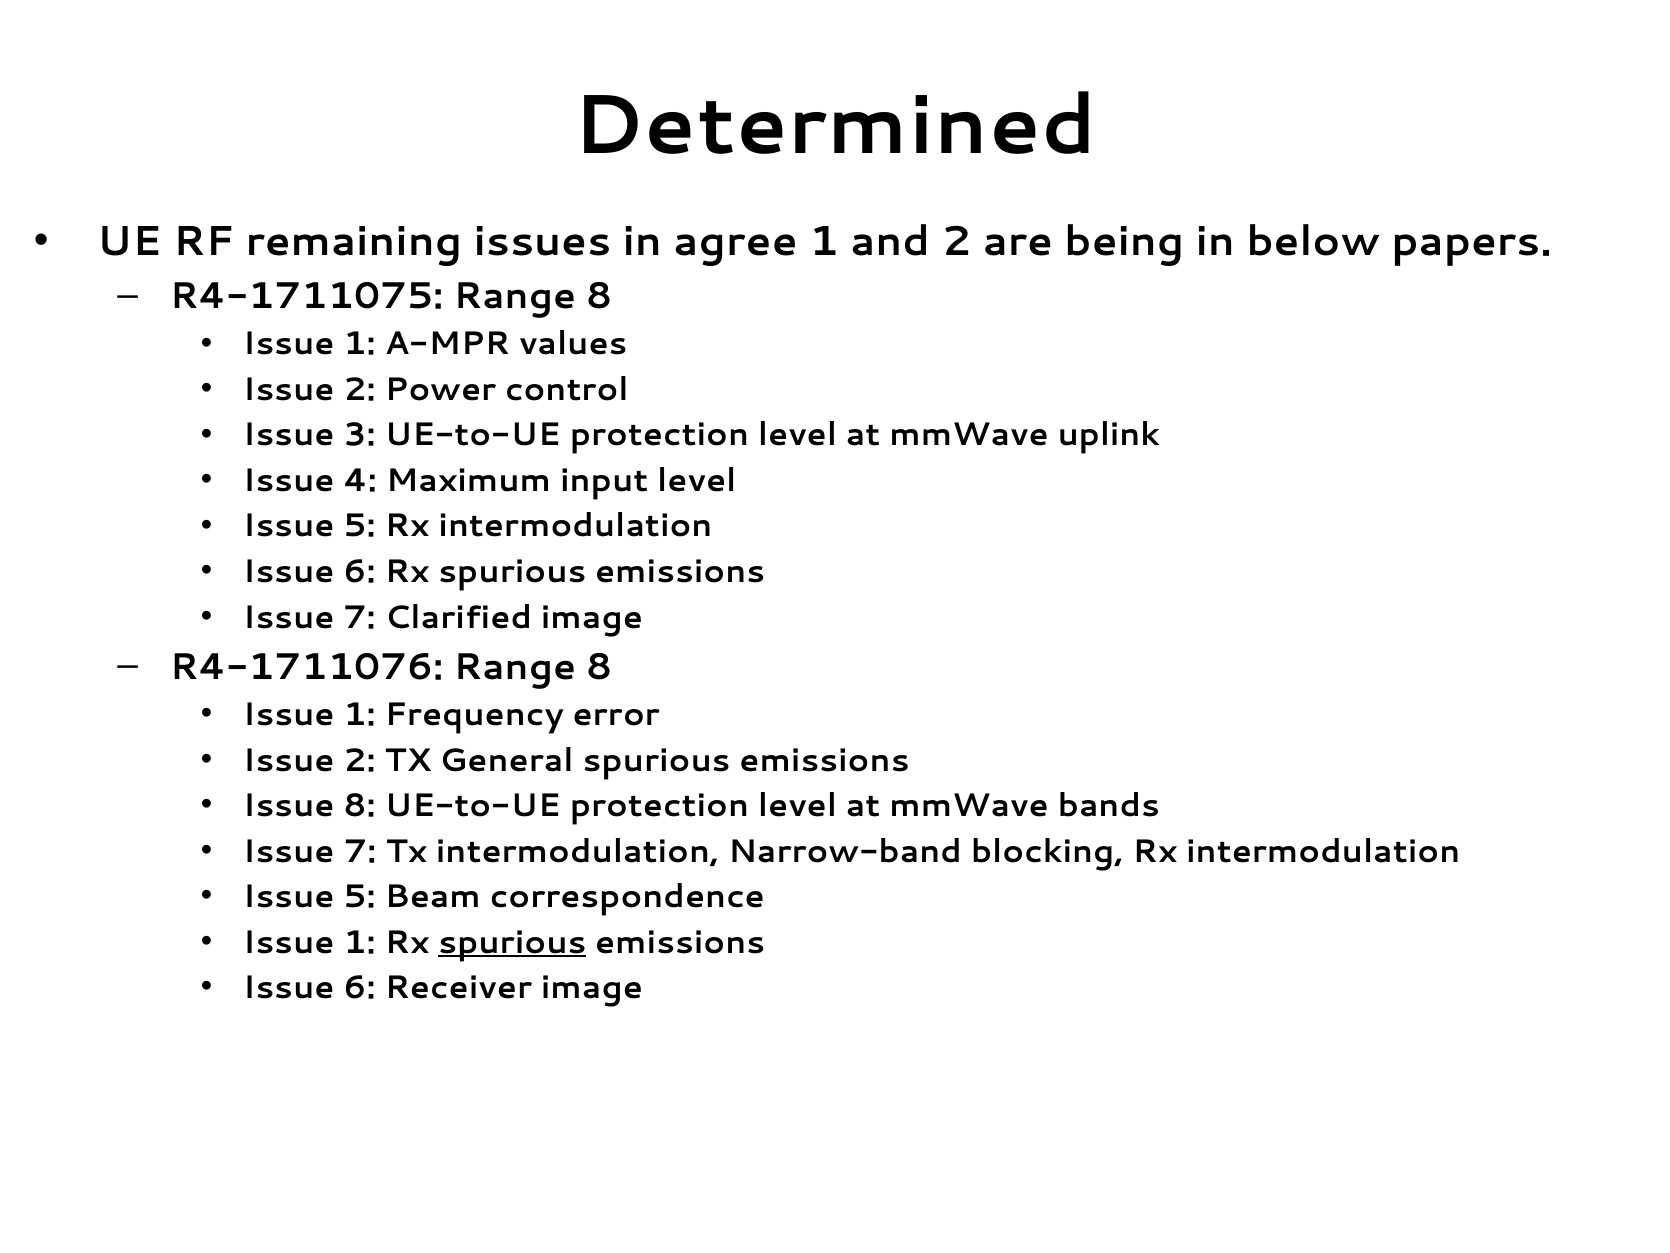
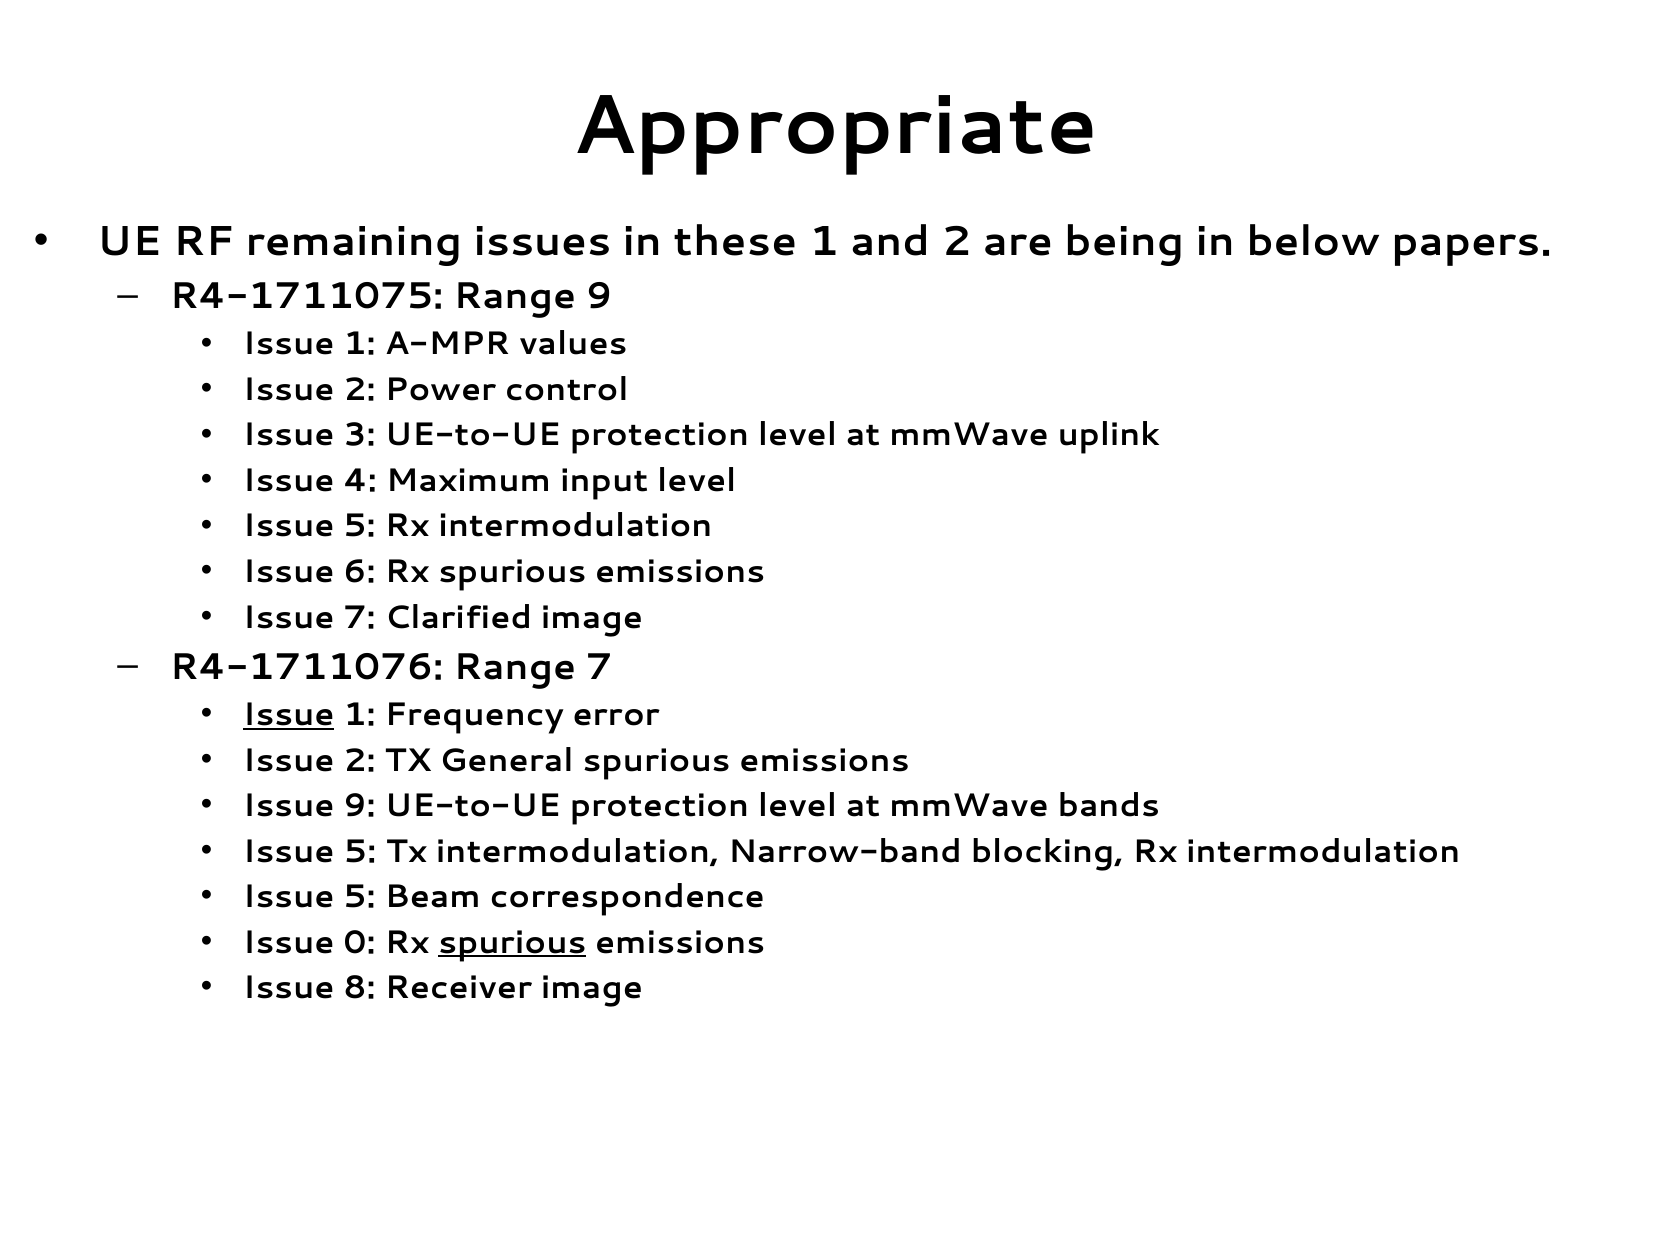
Determined: Determined -> Appropriate
agree: agree -> these
R4-1711075 Range 8: 8 -> 9
R4-1711076 Range 8: 8 -> 7
Issue at (289, 714) underline: none -> present
Issue 8: 8 -> 9
7 at (360, 851): 7 -> 5
1 at (360, 942): 1 -> 0
6 at (360, 987): 6 -> 8
